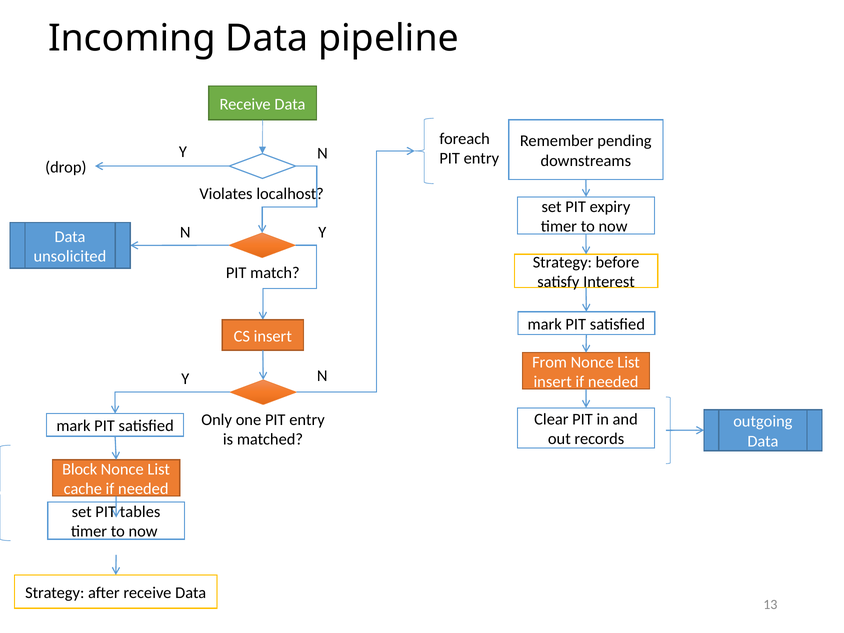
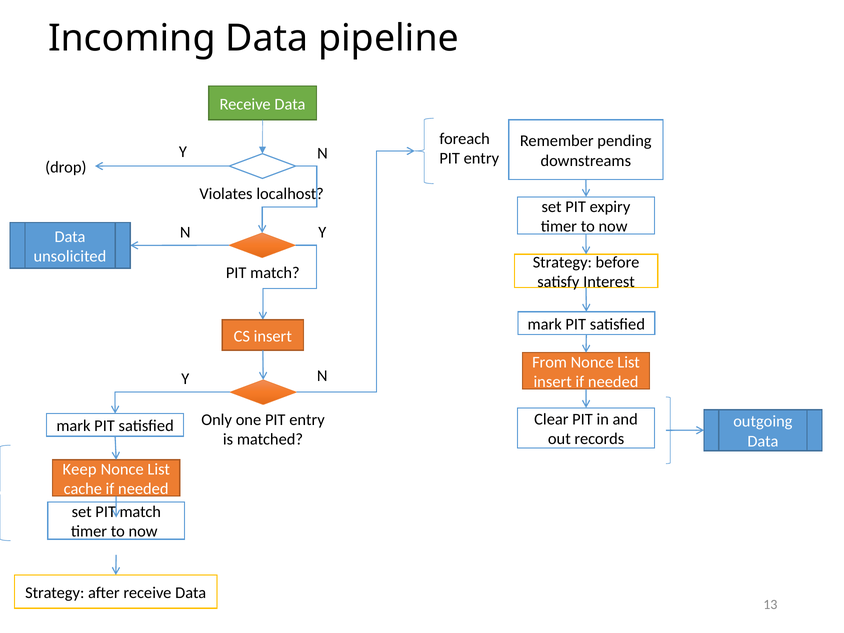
Block: Block -> Keep
set PIT tables: tables -> match
